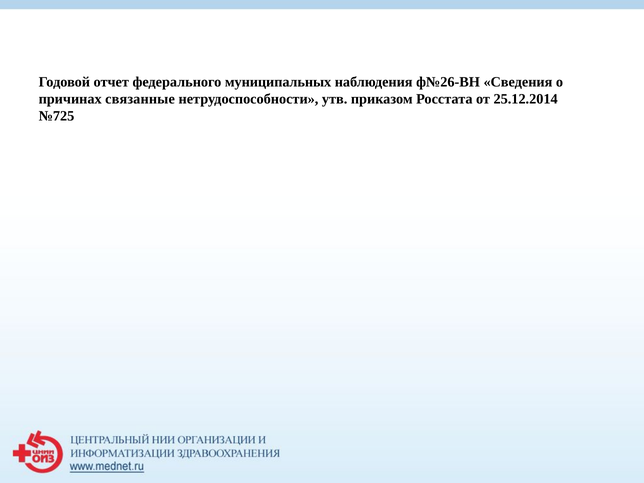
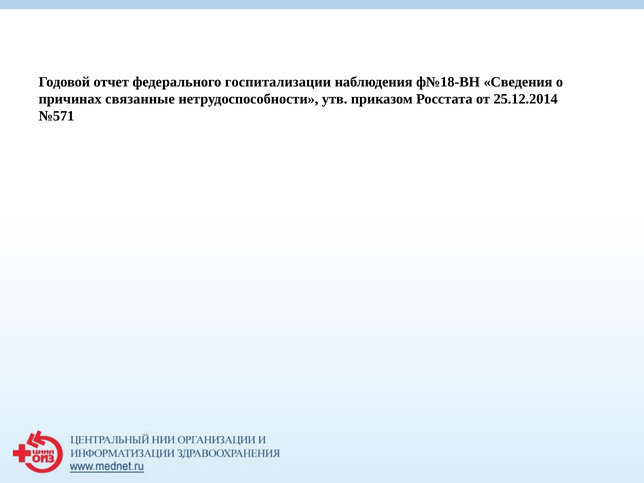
муниципальных: муниципальных -> госпитализации
ф№26-ВН: ф№26-ВН -> ф№18-ВН
№725: №725 -> №571
